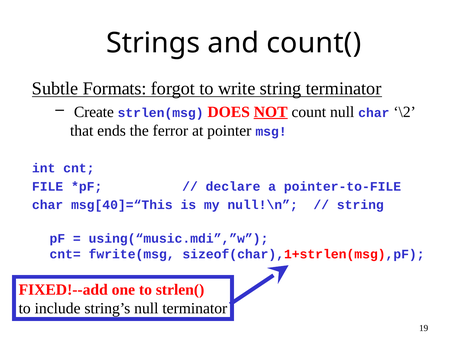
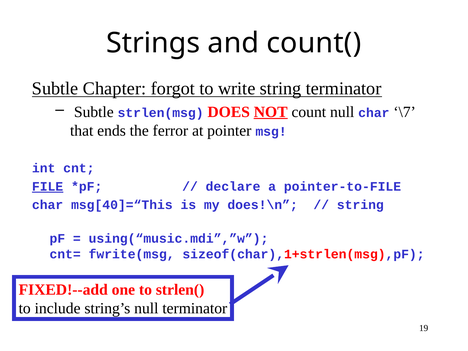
Formats: Formats -> Chapter
Create at (94, 112): Create -> Subtle
\2: \2 -> \7
FILE underline: none -> present
null!\n: null!\n -> does!\n
